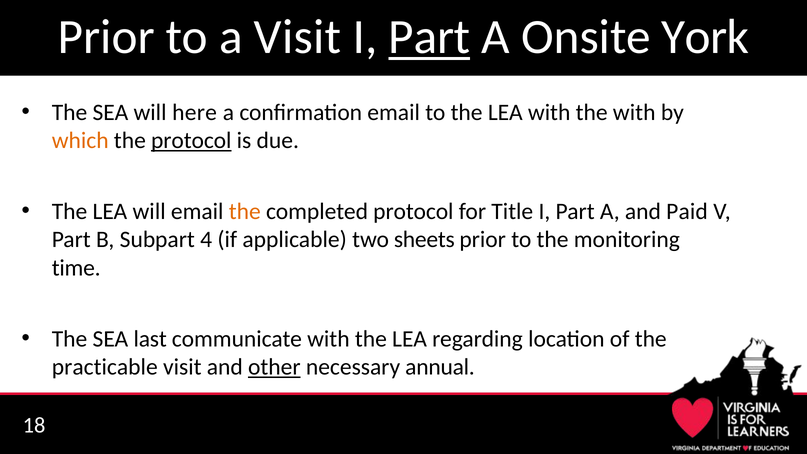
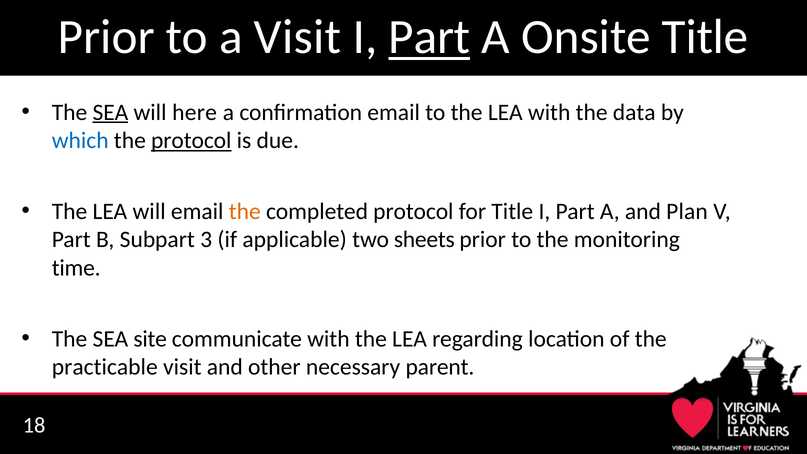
Onsite York: York -> Title
SEA at (110, 112) underline: none -> present
the with: with -> data
which colour: orange -> blue
Paid: Paid -> Plan
4: 4 -> 3
last: last -> site
other underline: present -> none
annual: annual -> parent
